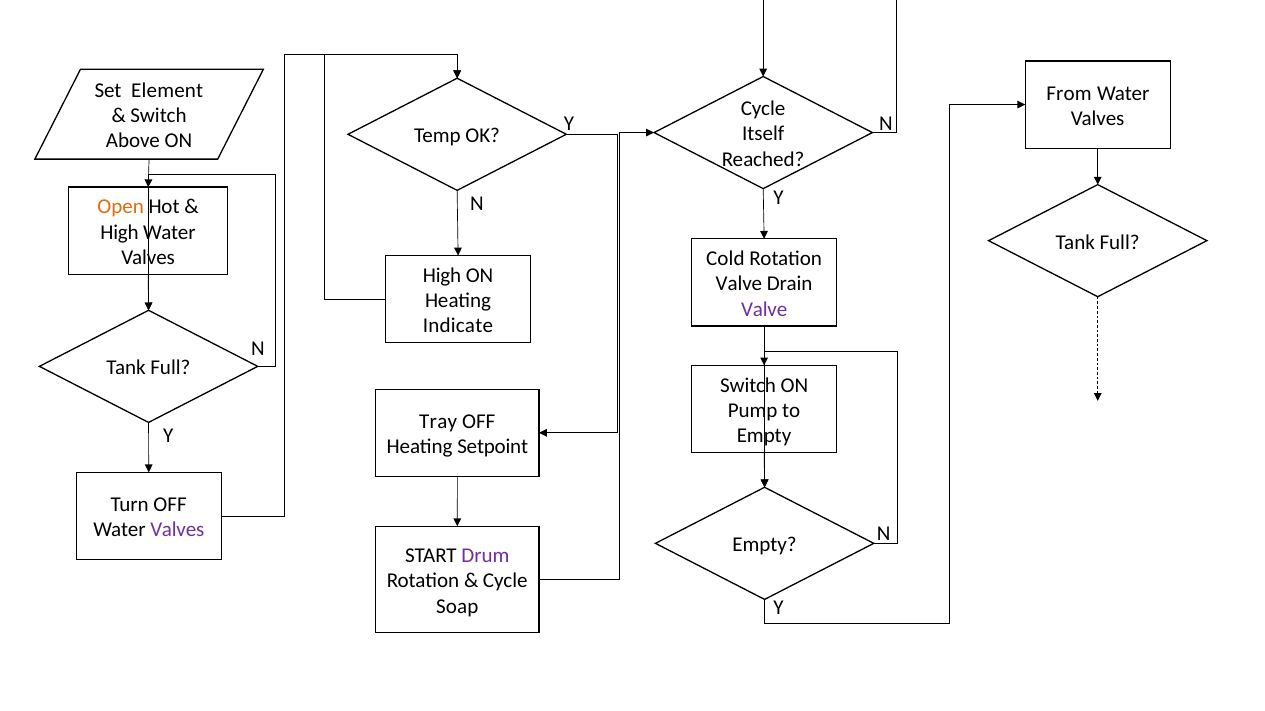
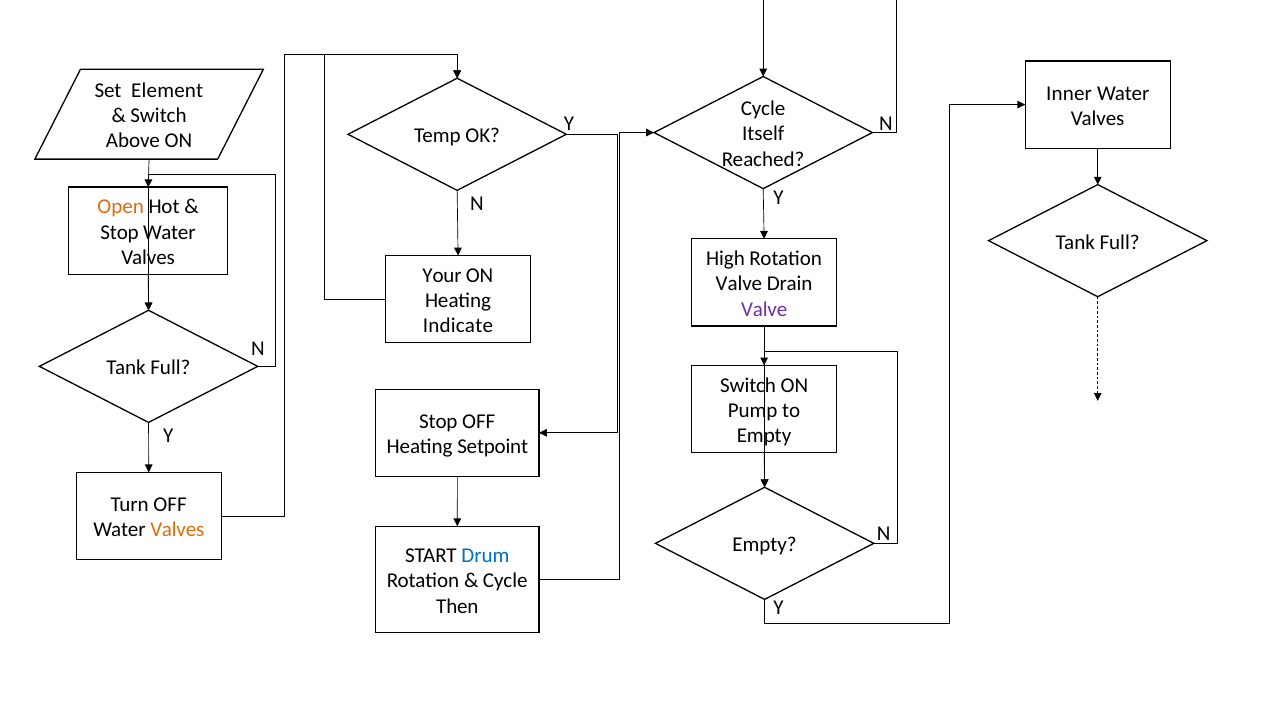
From: From -> Inner
High at (120, 232): High -> Stop
Cold: Cold -> High
High at (442, 276): High -> Your
Tray at (438, 422): Tray -> Stop
Valves at (177, 530) colour: purple -> orange
Drum colour: purple -> blue
Soap: Soap -> Then
